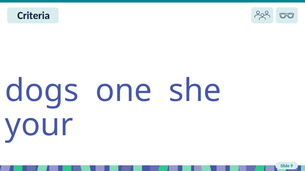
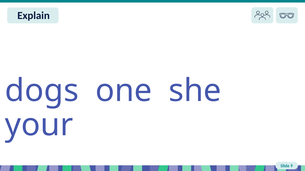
Criteria: Criteria -> Explain
